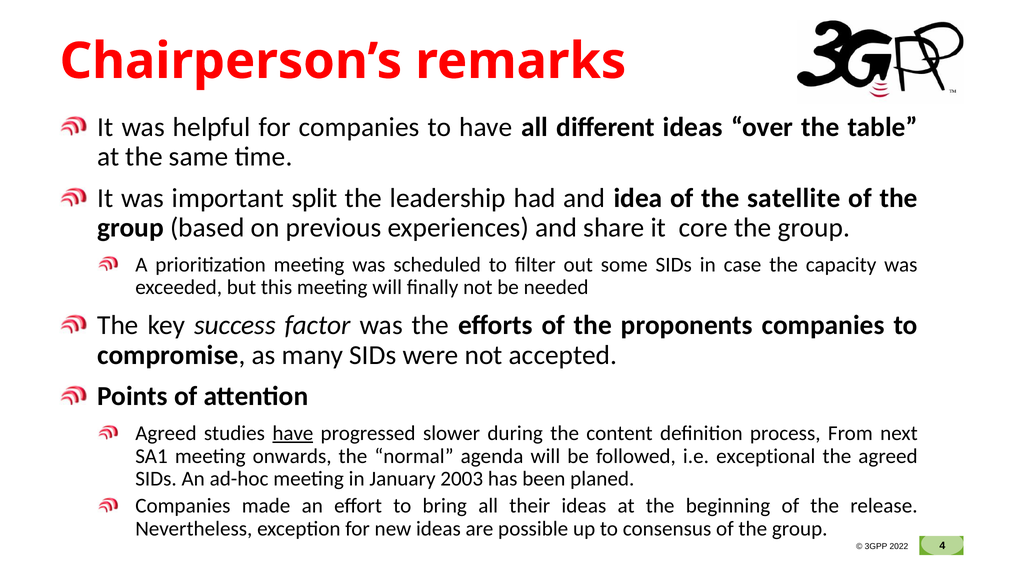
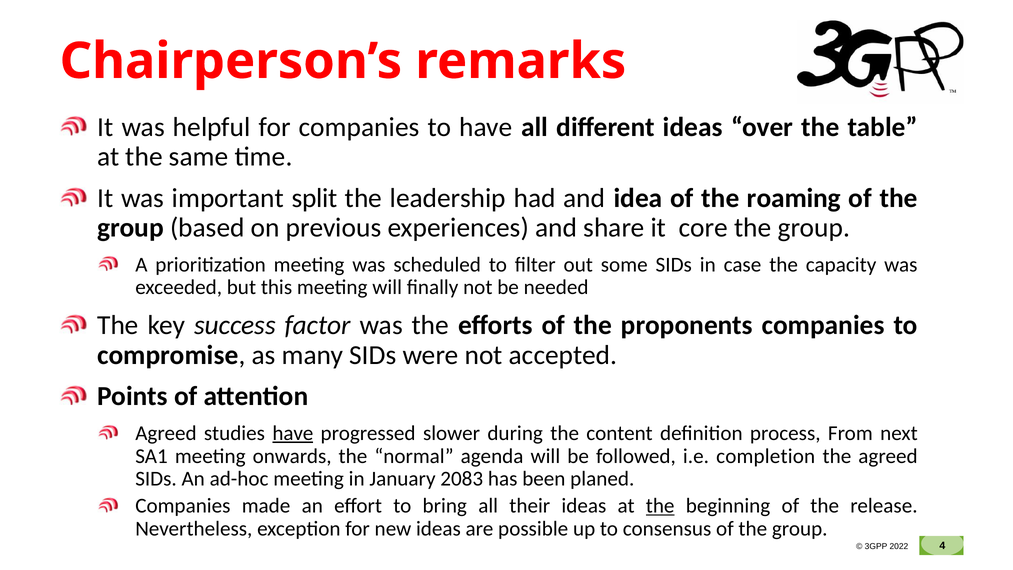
satellite: satellite -> roaming
exceptional: exceptional -> completion
2003: 2003 -> 2083
the at (660, 506) underline: none -> present
